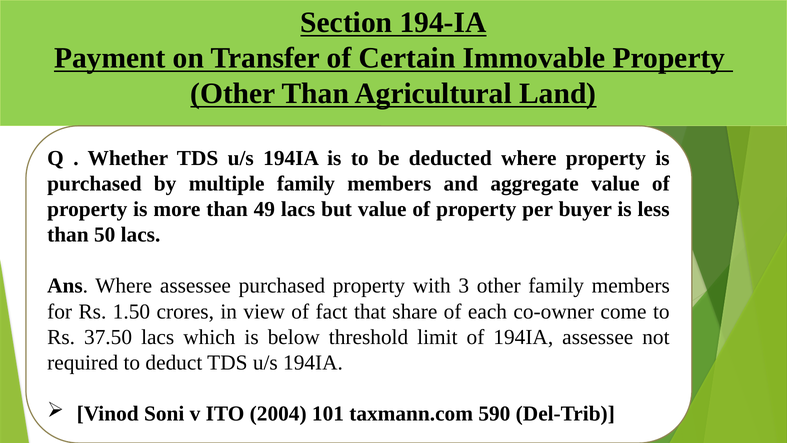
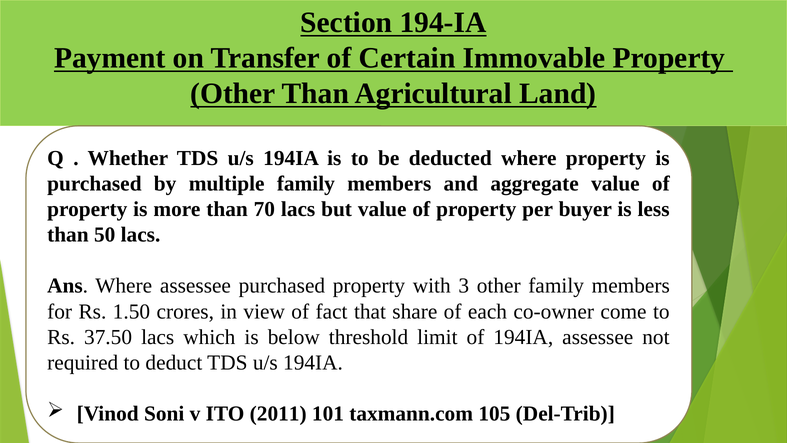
49: 49 -> 70
2004: 2004 -> 2011
590: 590 -> 105
